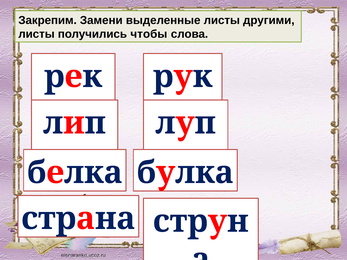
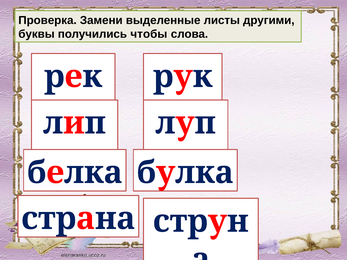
Закрепим: Закрепим -> Проверка
листы at (37, 34): листы -> буквы
